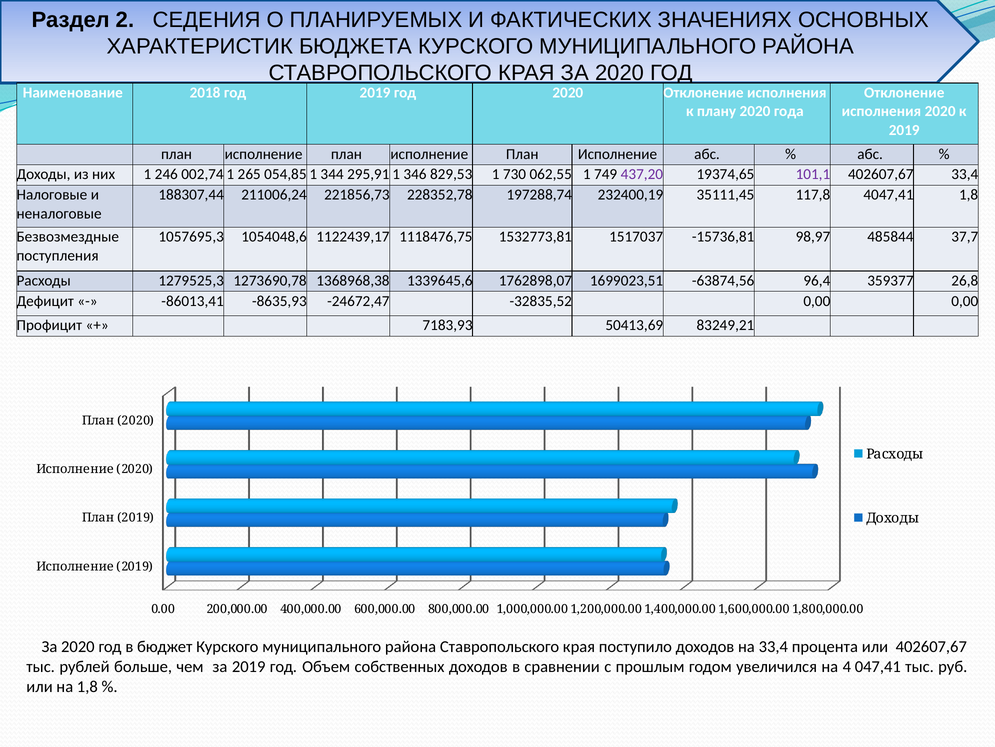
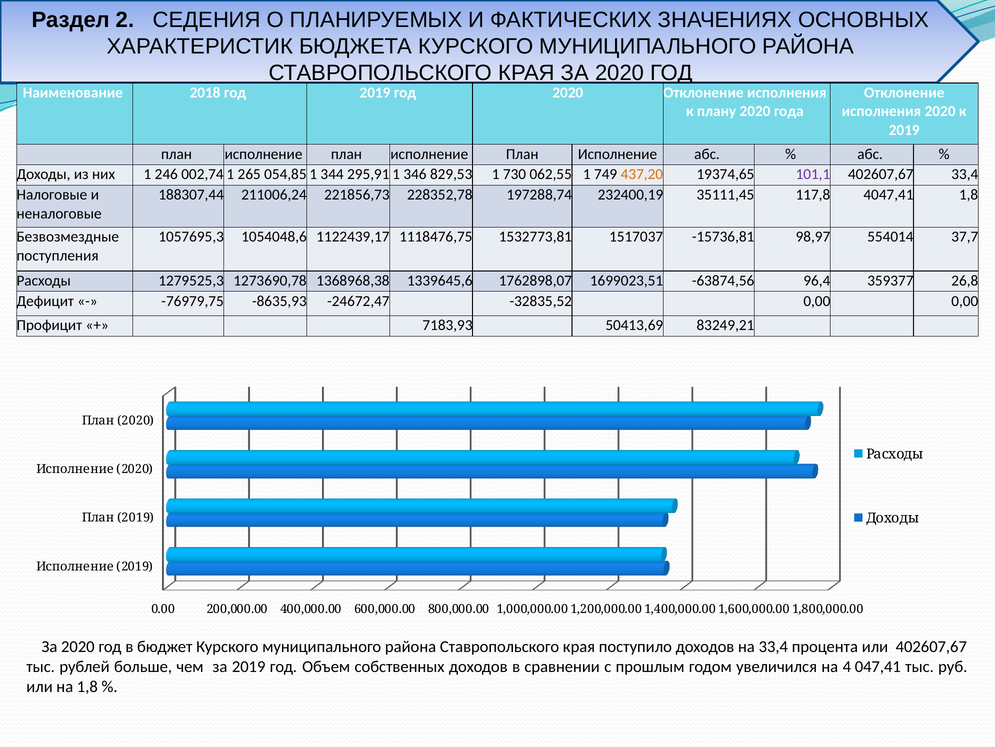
437,20 colour: purple -> orange
485844: 485844 -> 554014
-86013,41: -86013,41 -> -76979,75
